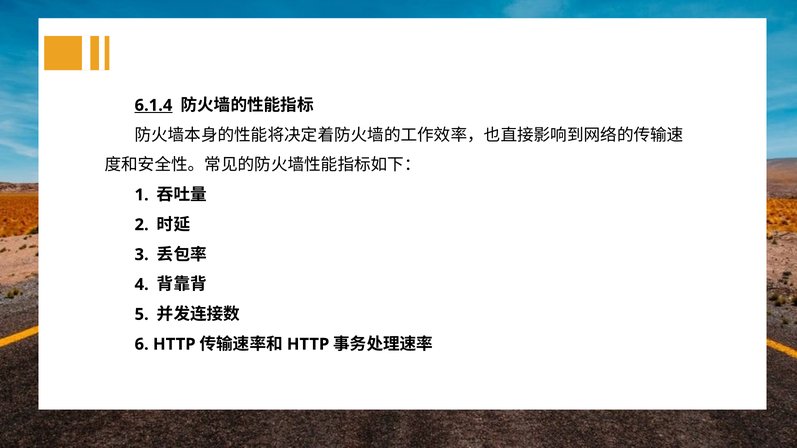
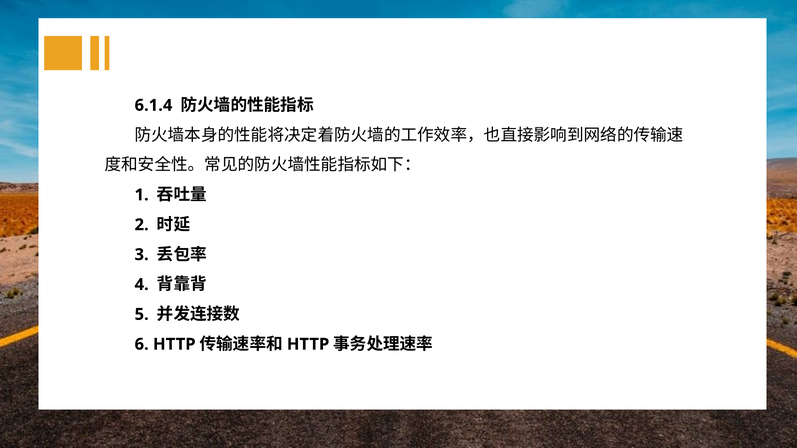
6.1.4 underline: present -> none
